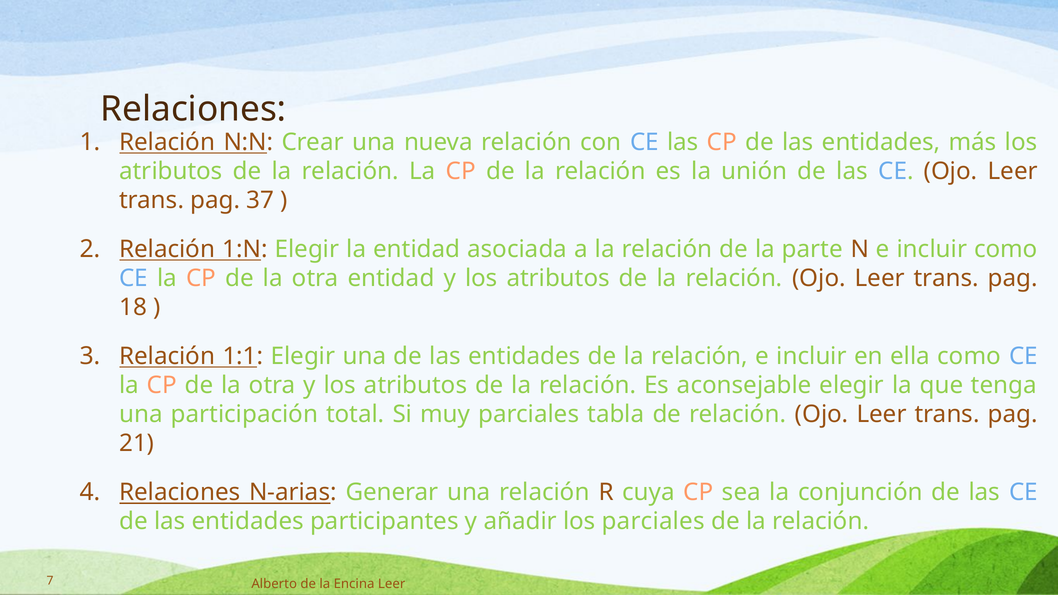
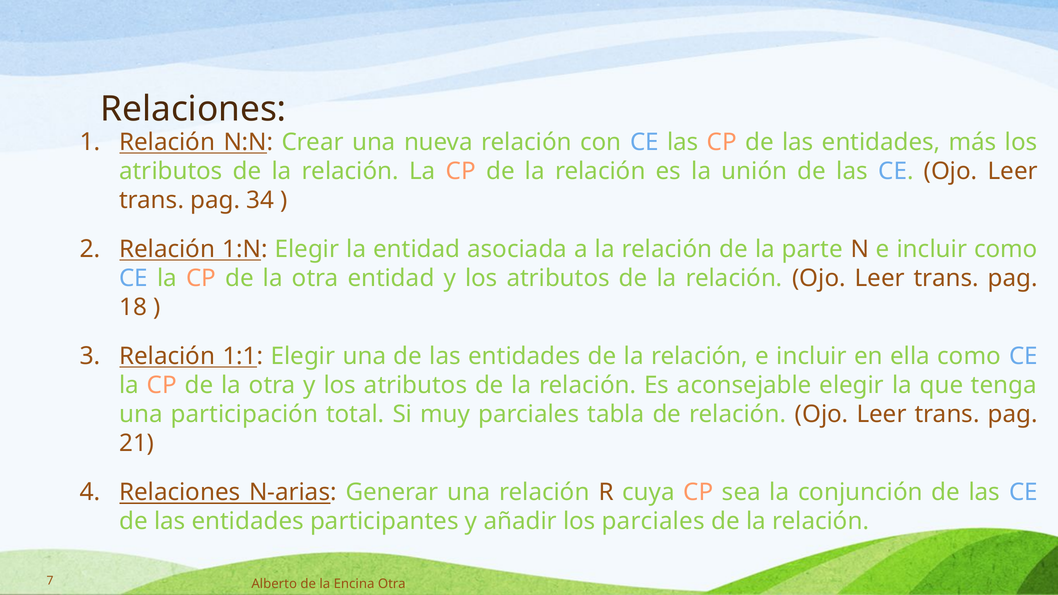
37: 37 -> 34
Encina Leer: Leer -> Otra
